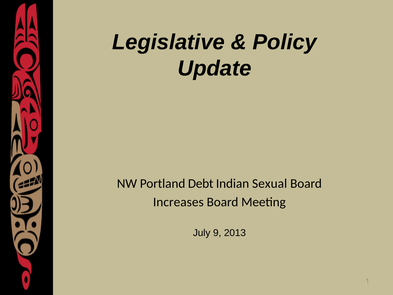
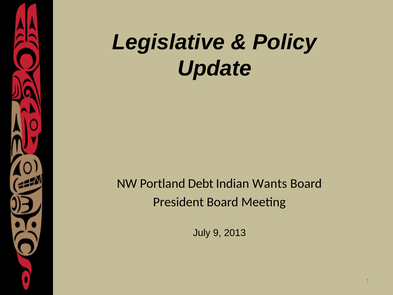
Sexual: Sexual -> Wants
Increases: Increases -> President
